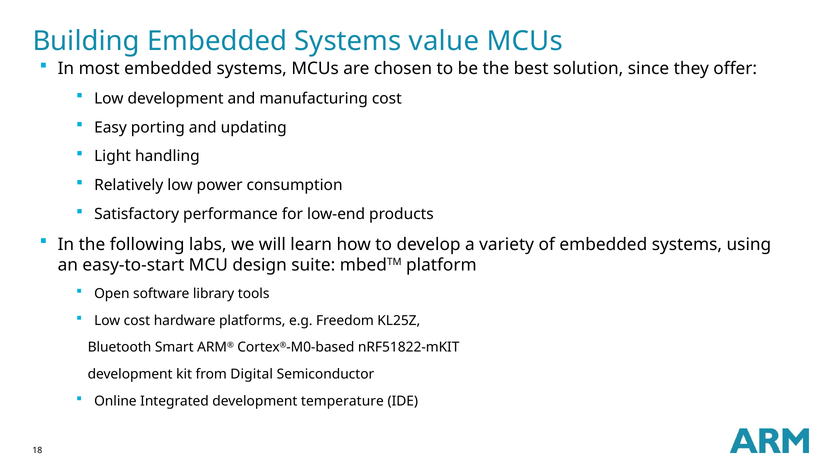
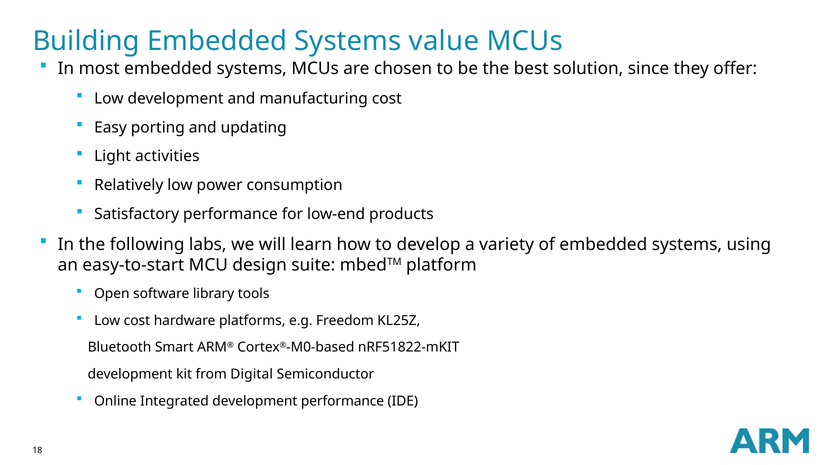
handling: handling -> activities
development temperature: temperature -> performance
